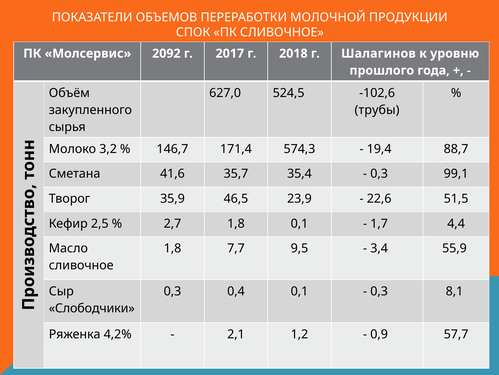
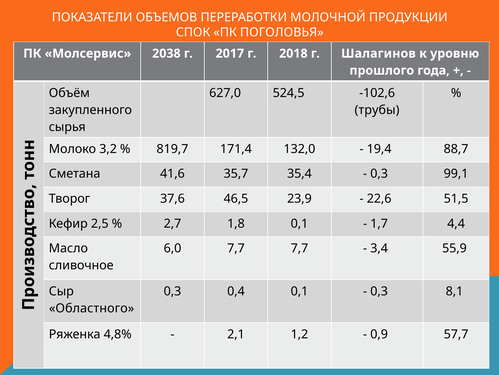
ПК СЛИВОЧНОЕ: СЛИВОЧНОЕ -> ПОГОЛОВЬЯ
2092: 2092 -> 2038
146,7: 146,7 -> 819,7
574,3: 574,3 -> 132,0
35,9: 35,9 -> 37,6
1,8 at (173, 248): 1,8 -> 6,0
7,7 9,5: 9,5 -> 7,7
Слободчики: Слободчики -> Областного
4,2%: 4,2% -> 4,8%
